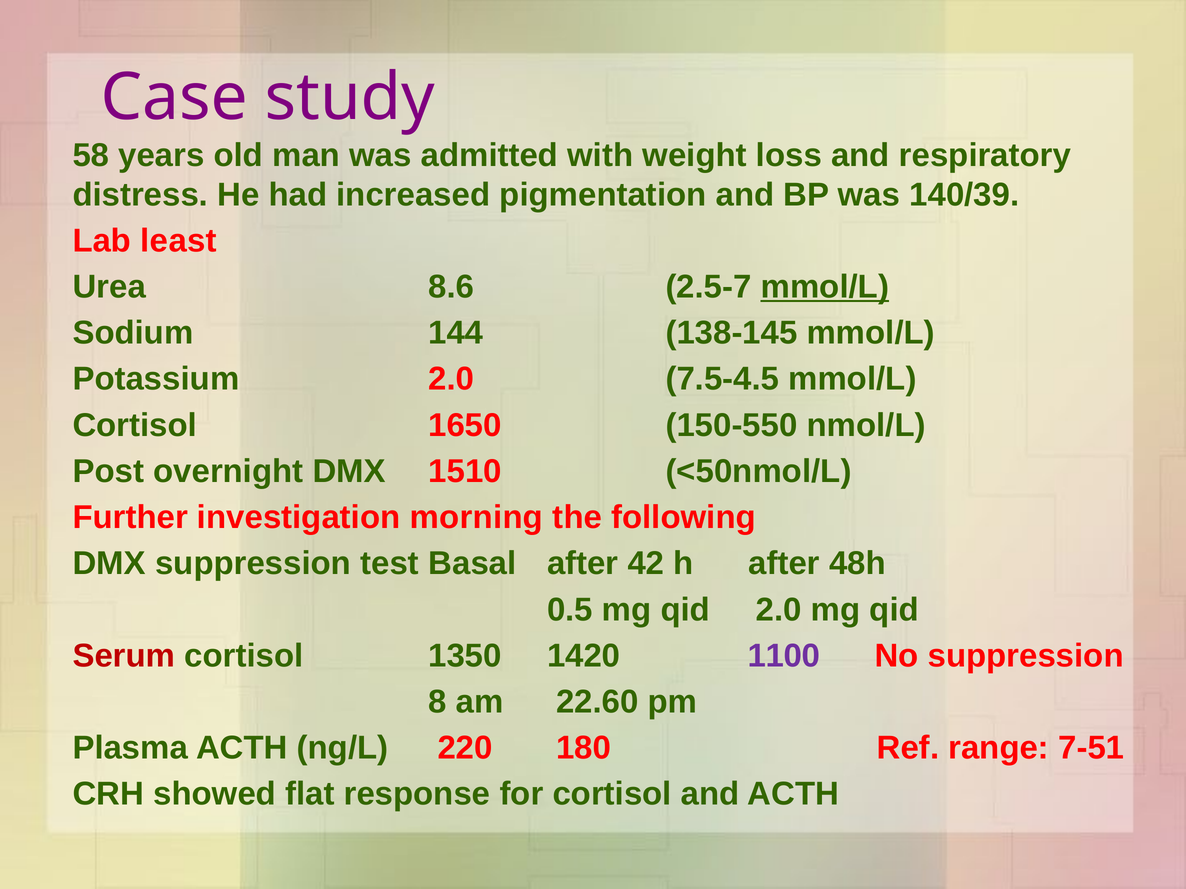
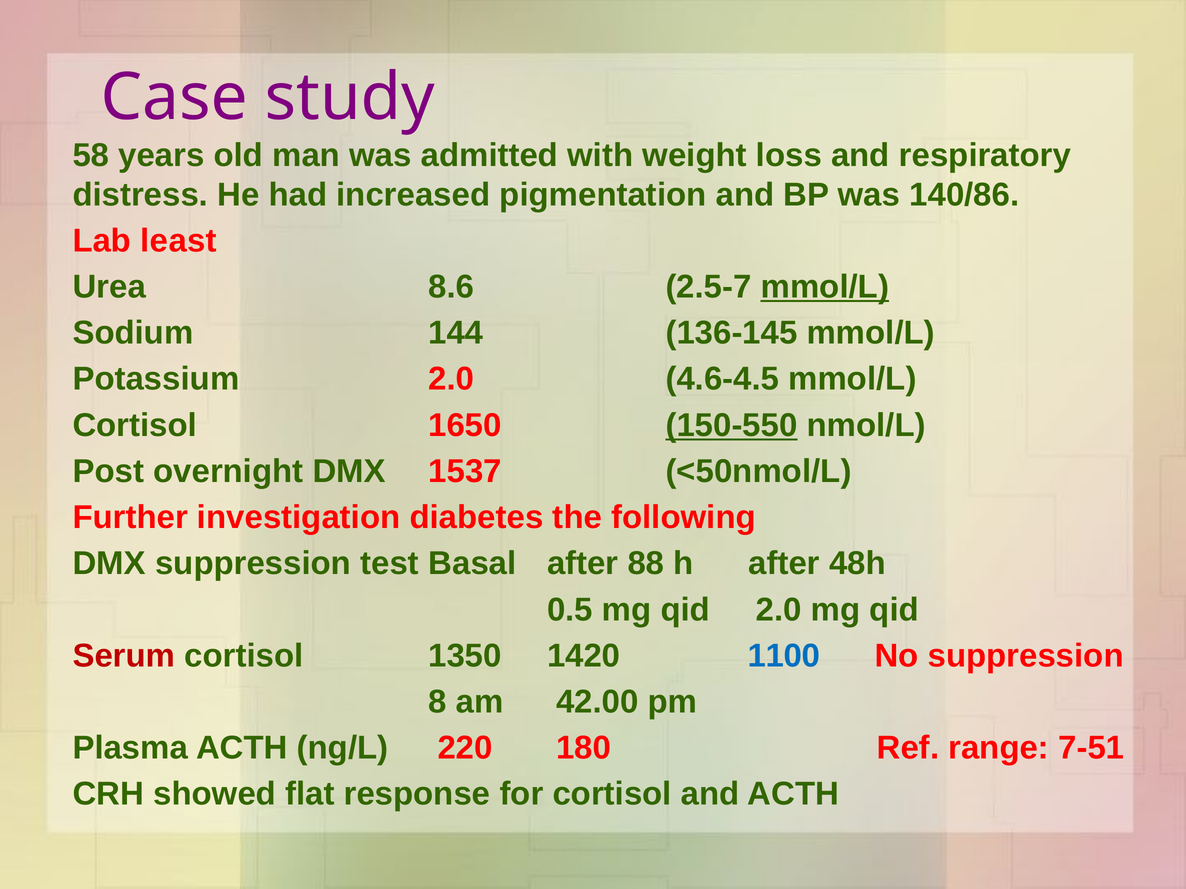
140/39: 140/39 -> 140/86
138-145: 138-145 -> 136-145
7.5-4.5: 7.5-4.5 -> 4.6-4.5
150-550 underline: none -> present
1510: 1510 -> 1537
morning: morning -> diabetes
42: 42 -> 88
1100 colour: purple -> blue
22.60: 22.60 -> 42.00
